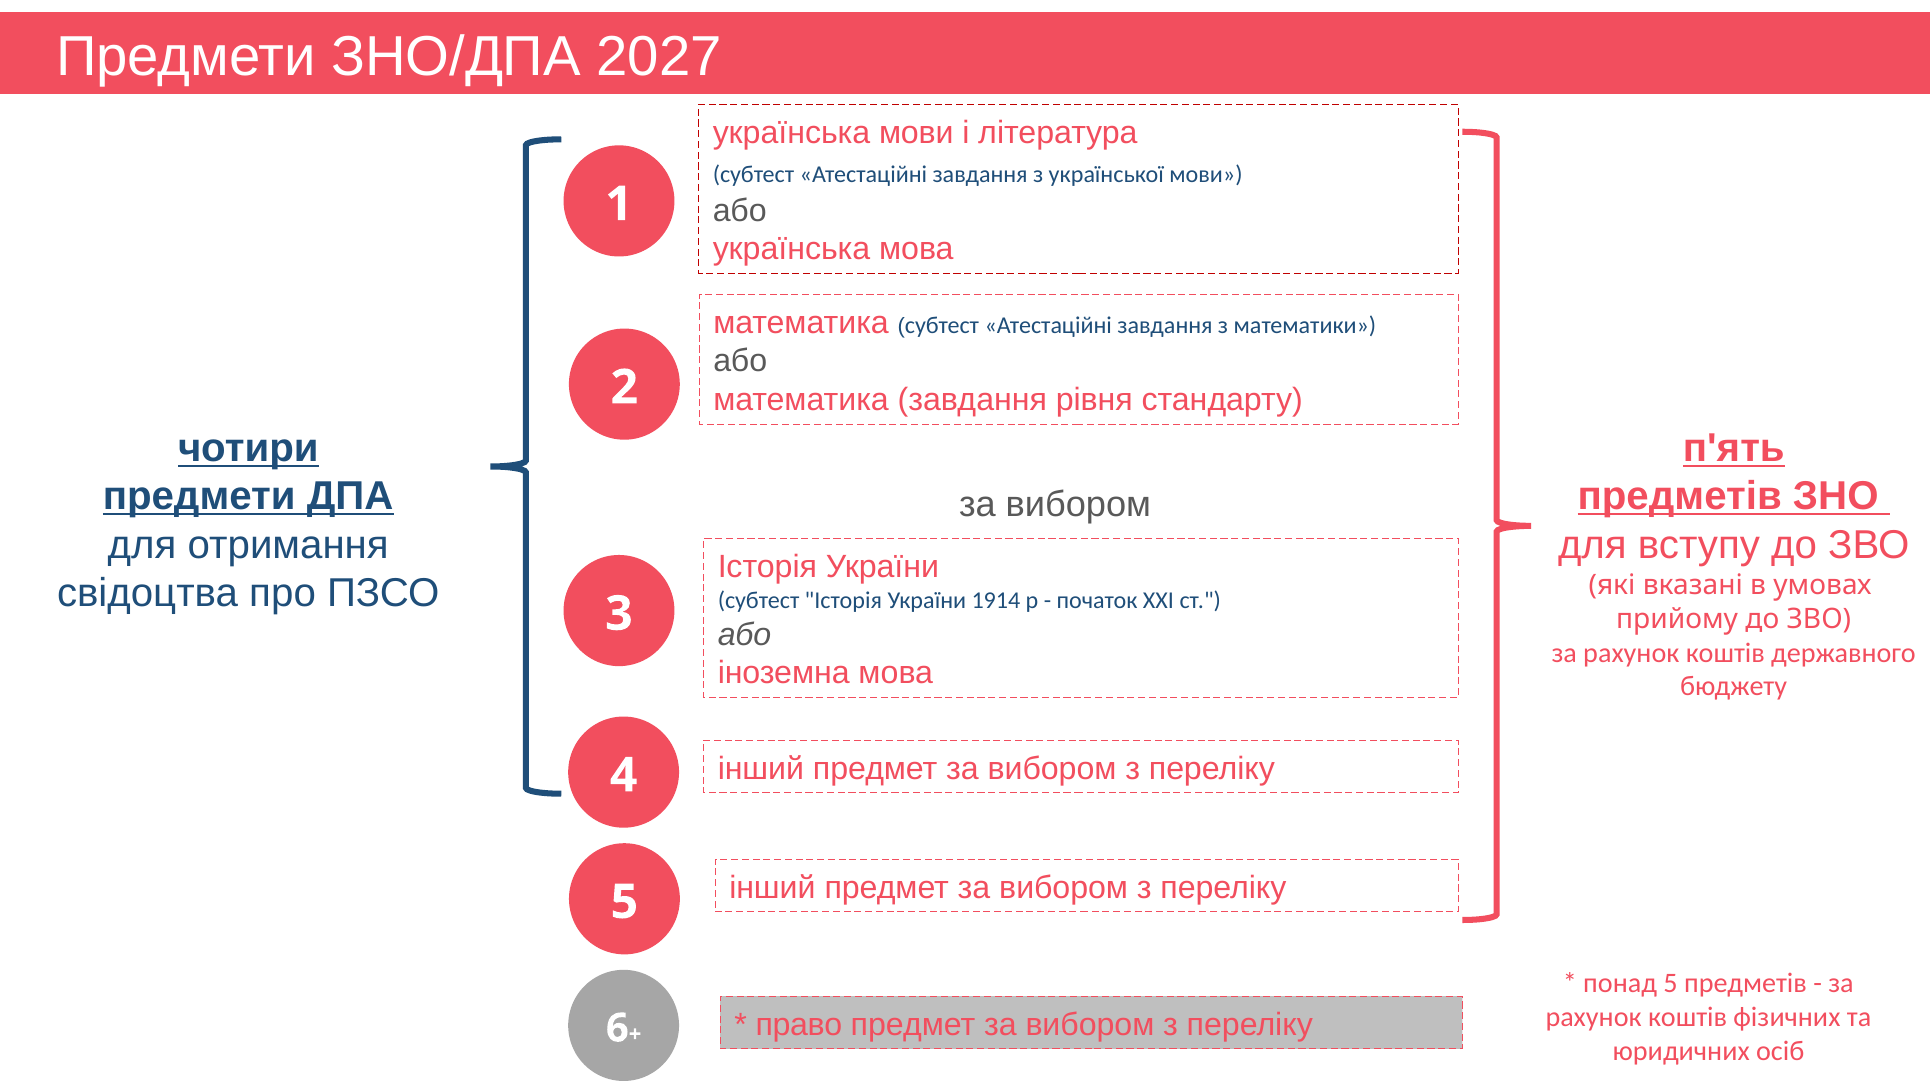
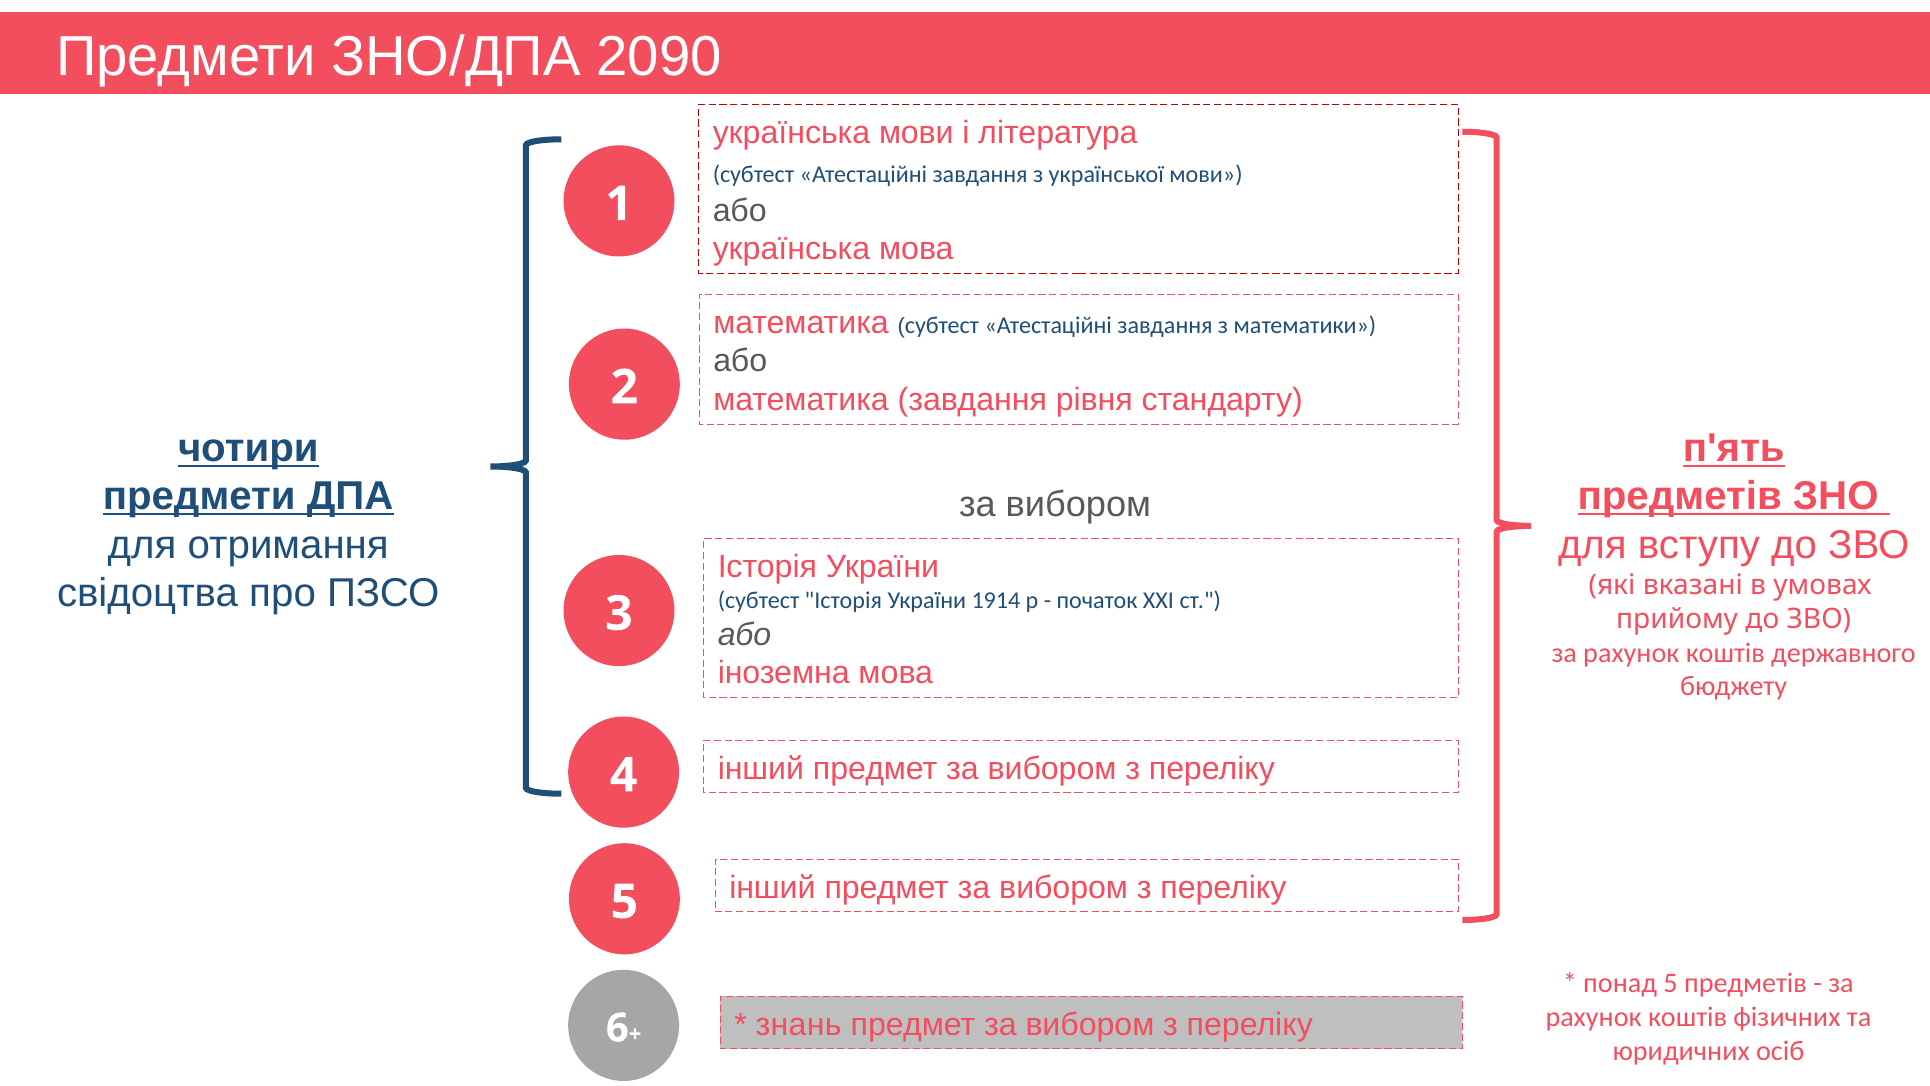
2027: 2027 -> 2090
право: право -> знань
